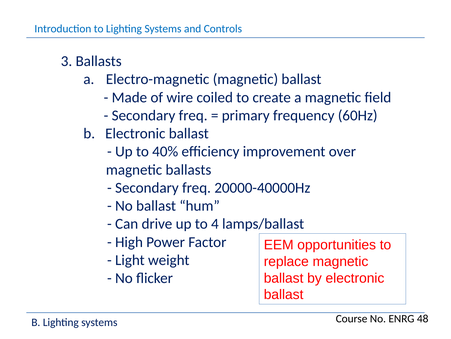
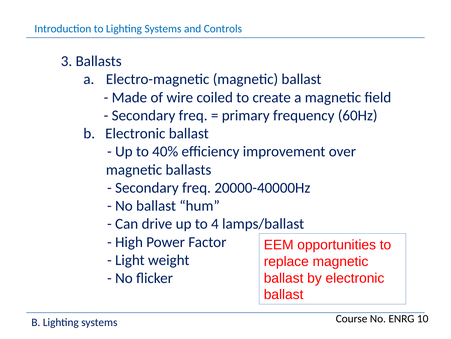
48: 48 -> 10
